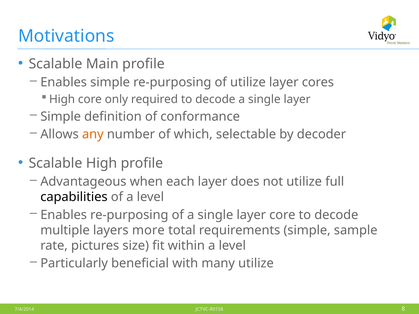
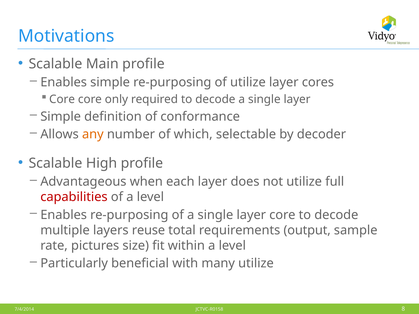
High at (62, 99): High -> Core
capabilities colour: black -> red
more: more -> reuse
requirements simple: simple -> output
